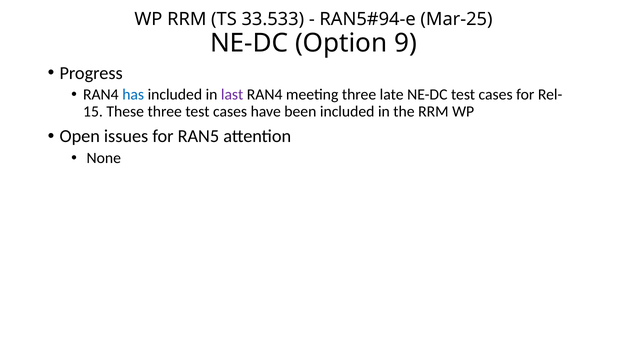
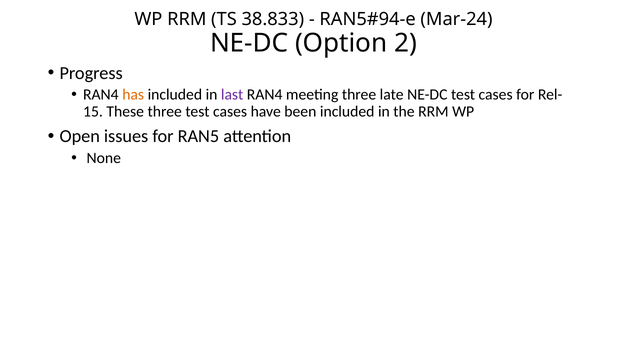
33.533: 33.533 -> 38.833
Mar-25: Mar-25 -> Mar-24
9: 9 -> 2
has colour: blue -> orange
